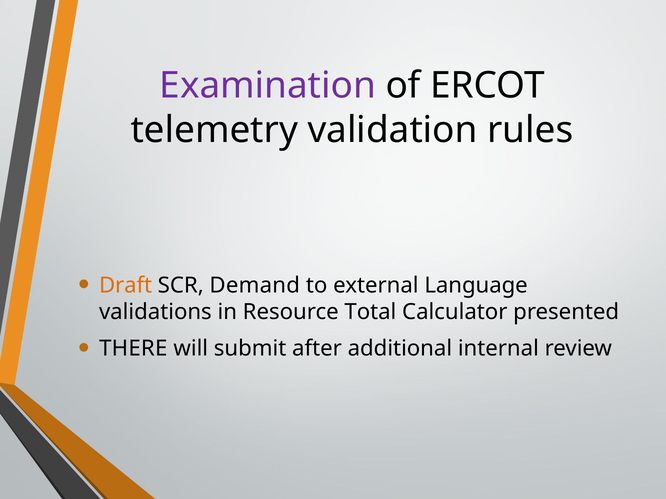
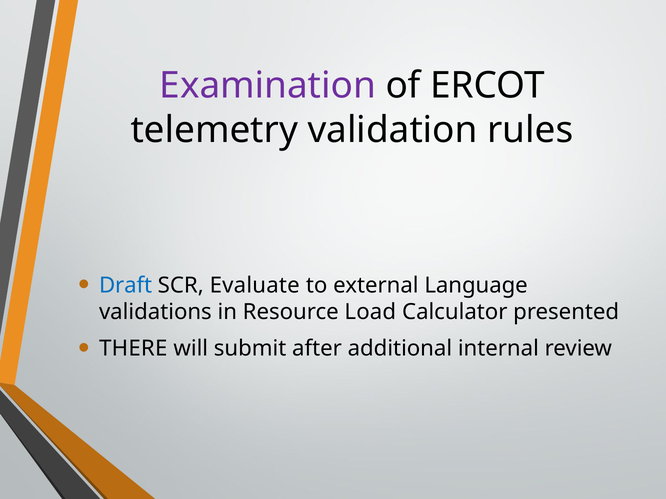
Draft colour: orange -> blue
Demand: Demand -> Evaluate
Total: Total -> Load
